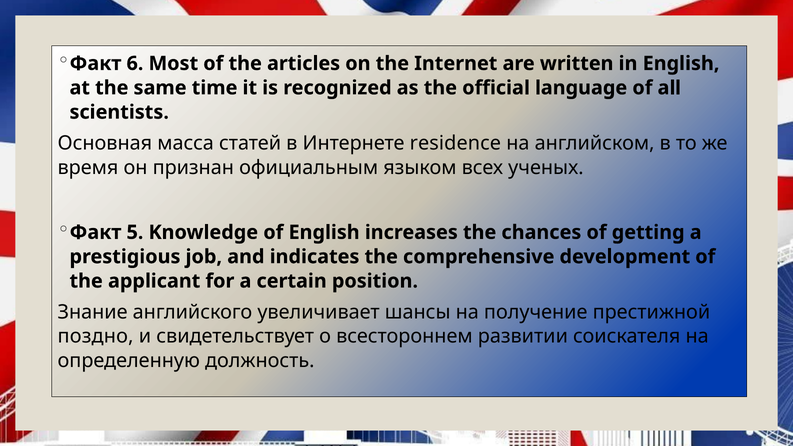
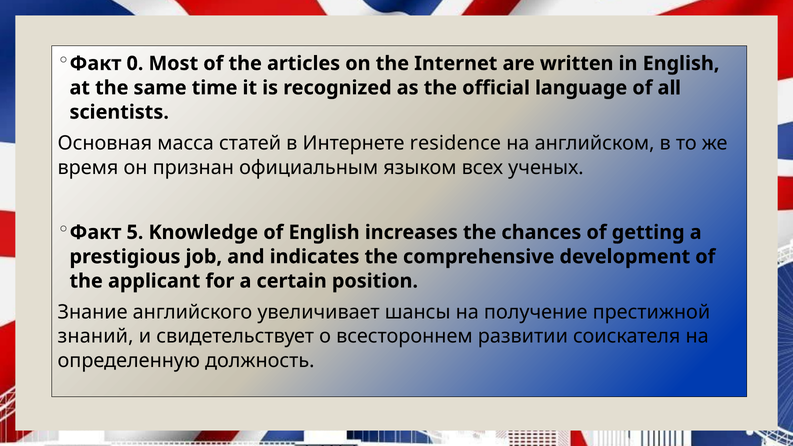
6: 6 -> 0
поздно: поздно -> знаний
